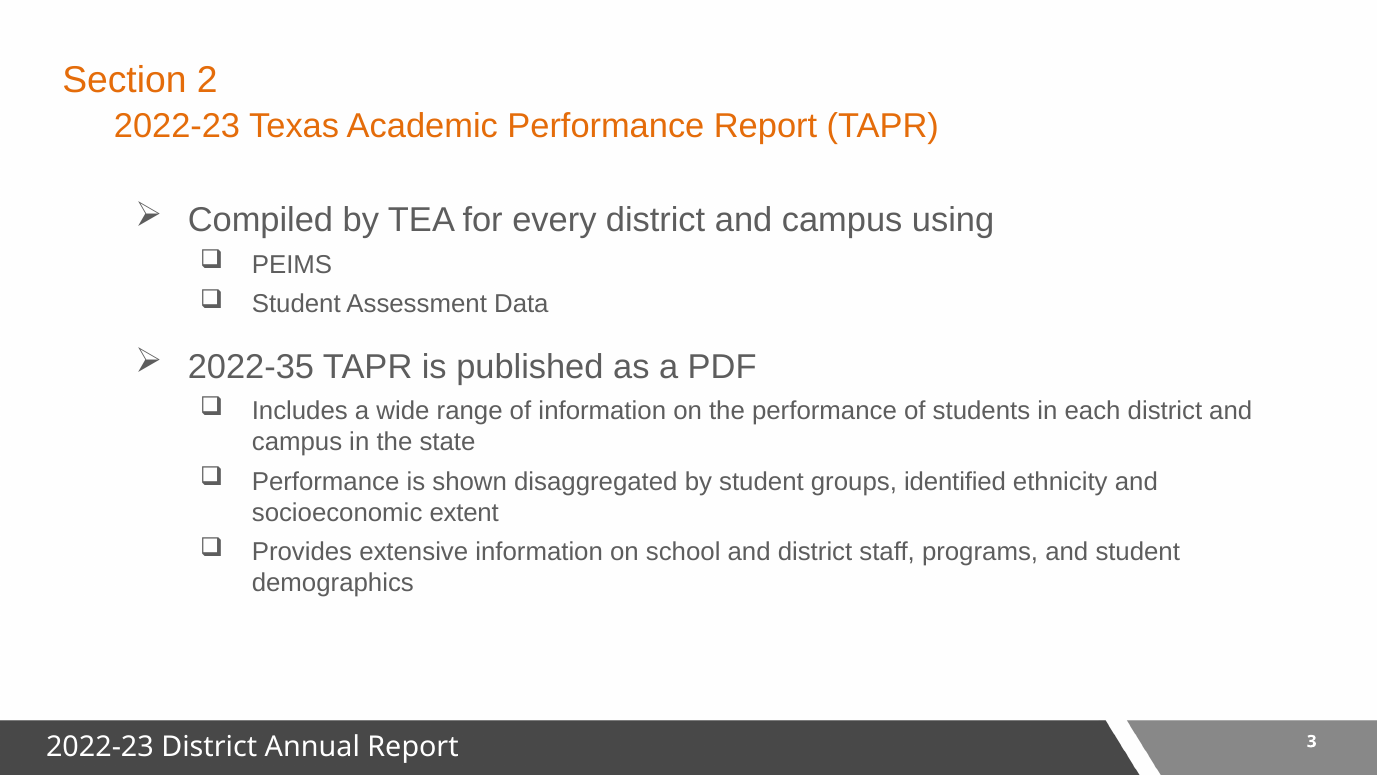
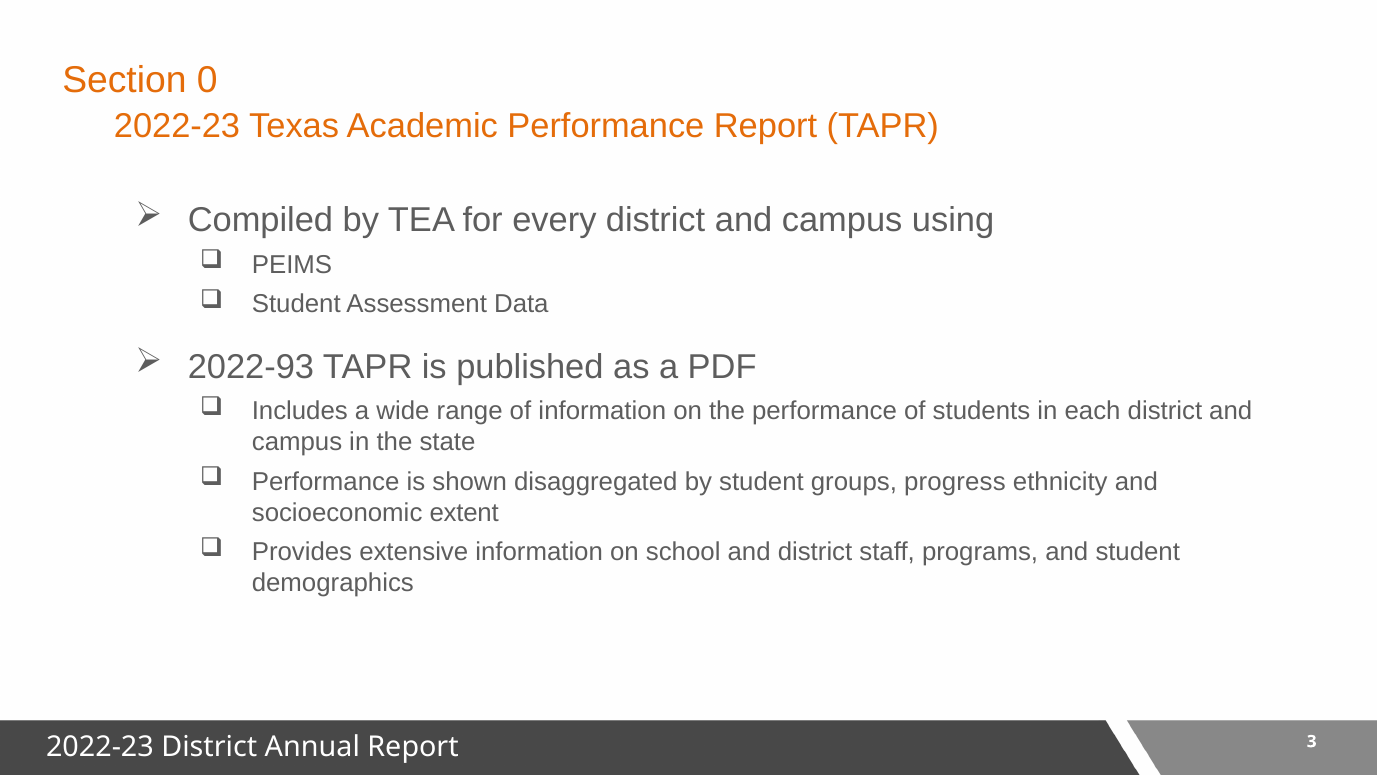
2: 2 -> 0
2022-35: 2022-35 -> 2022-93
identified: identified -> progress
